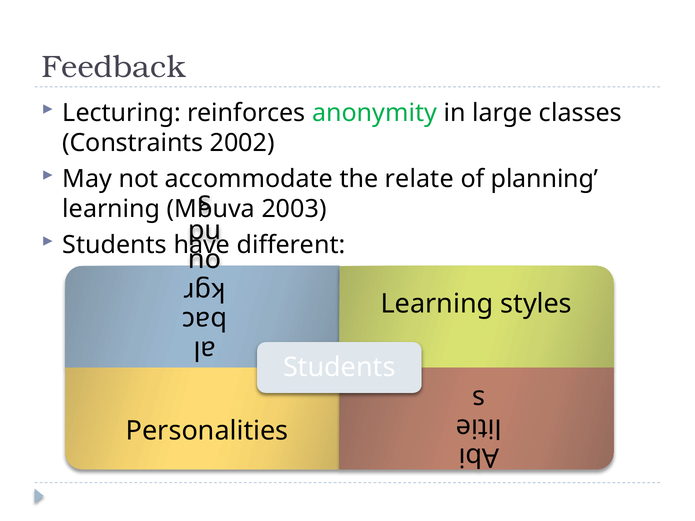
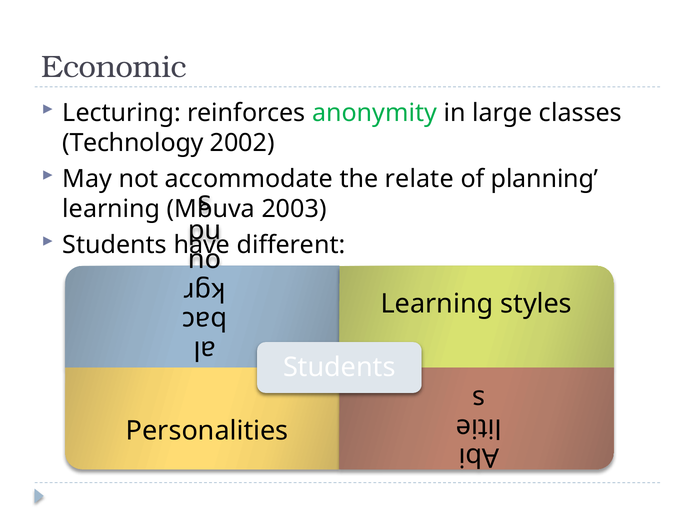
Feedback: Feedback -> Economic
Constraints: Constraints -> Technology
